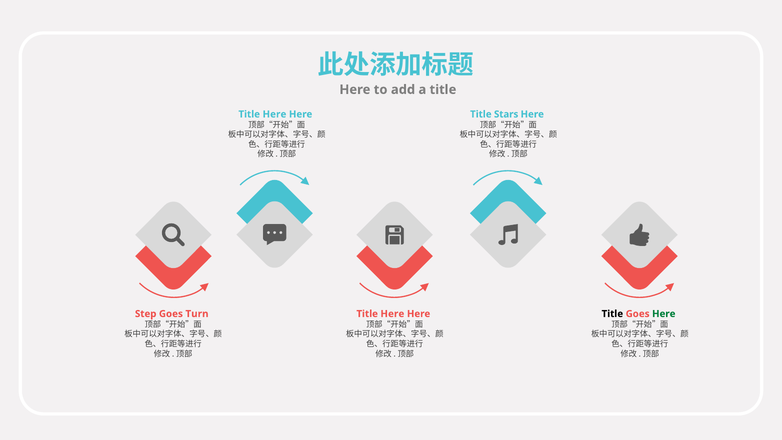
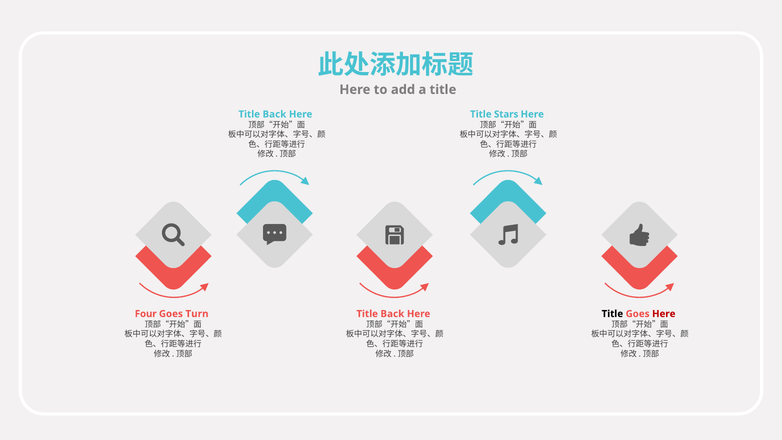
Here at (274, 114): Here -> Back
Step: Step -> Four
Here at (392, 314): Here -> Back
Here at (664, 314) colour: green -> red
